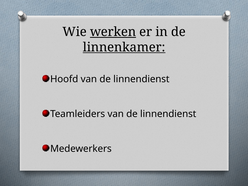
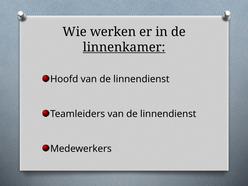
werken underline: present -> none
